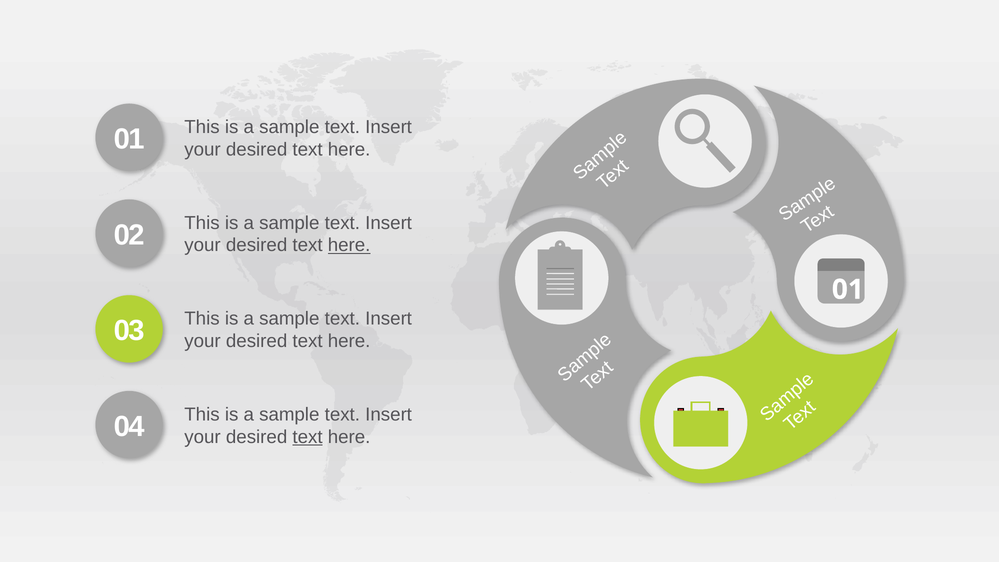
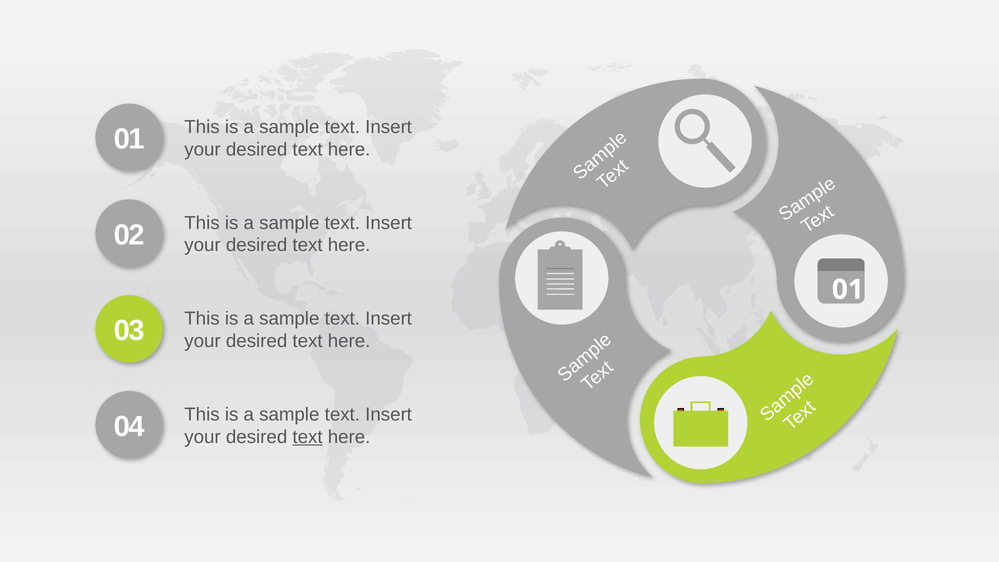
here at (349, 245) underline: present -> none
